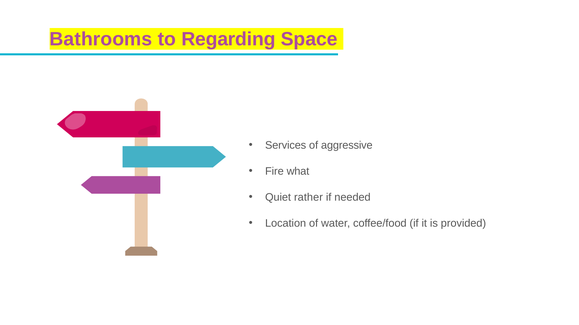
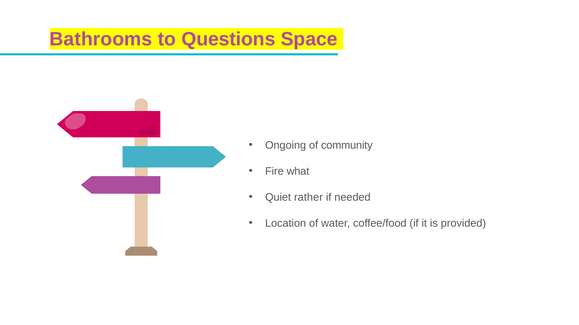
Regarding: Regarding -> Questions
Services: Services -> Ongoing
aggressive: aggressive -> community
